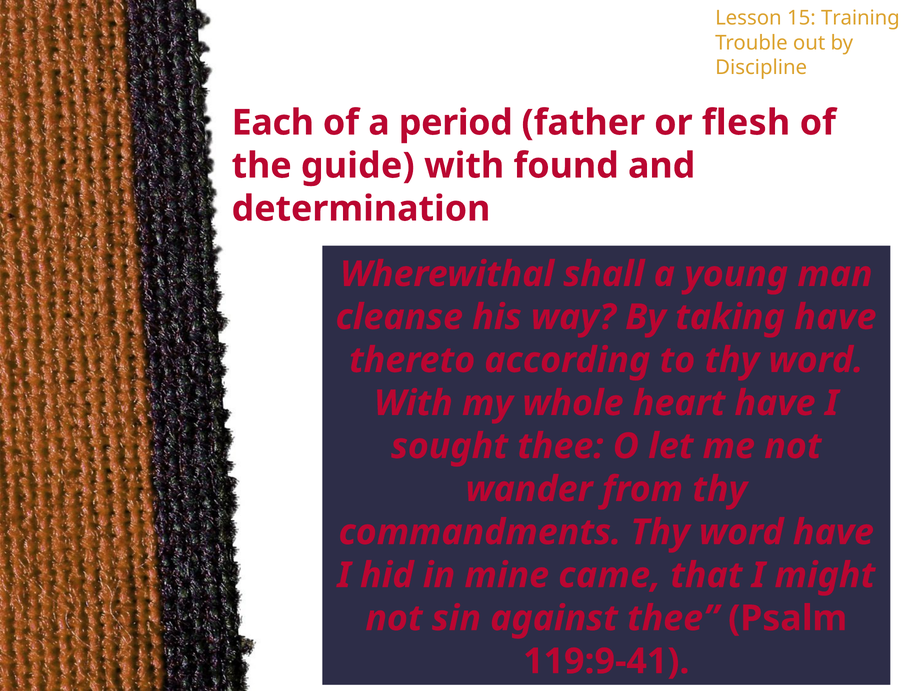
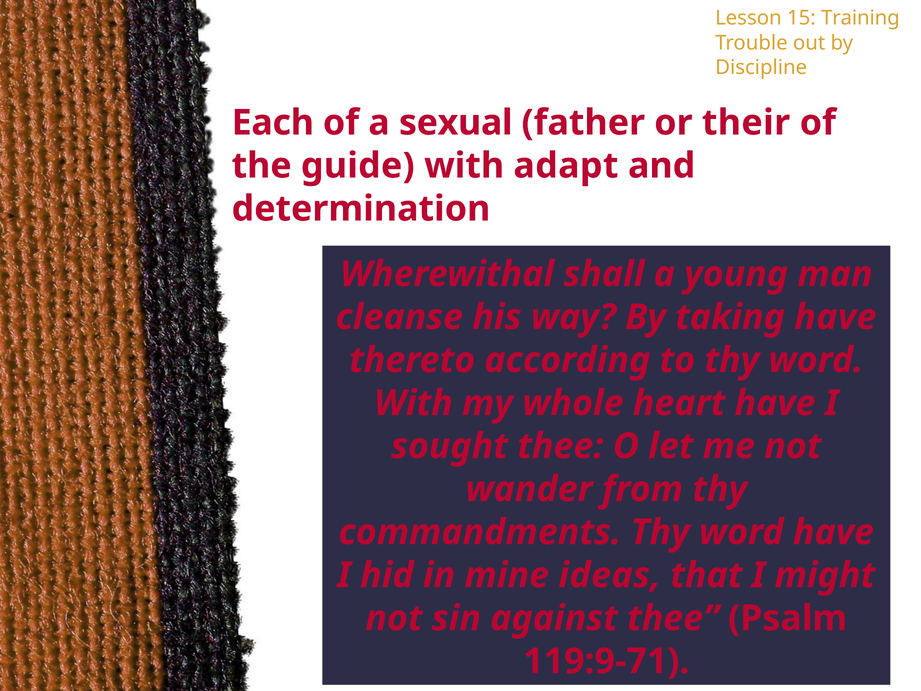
period: period -> sexual
flesh: flesh -> their
found: found -> adapt
came: came -> ideas
119:9-41: 119:9-41 -> 119:9-71
